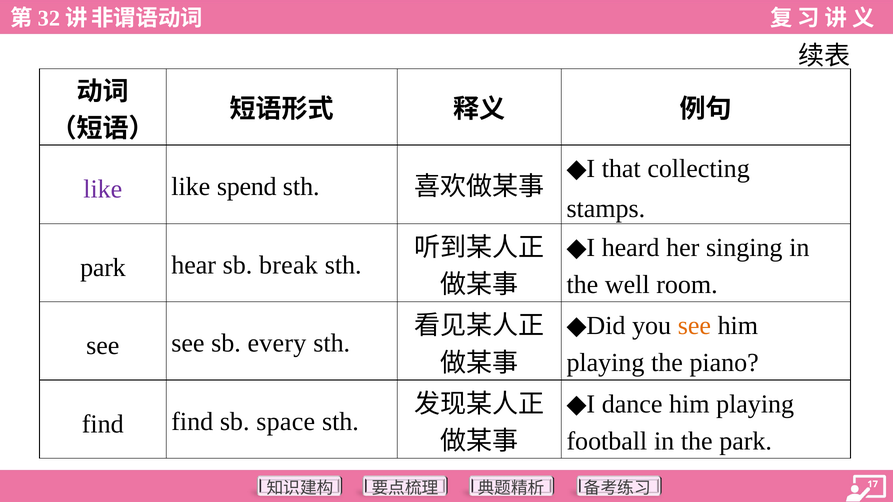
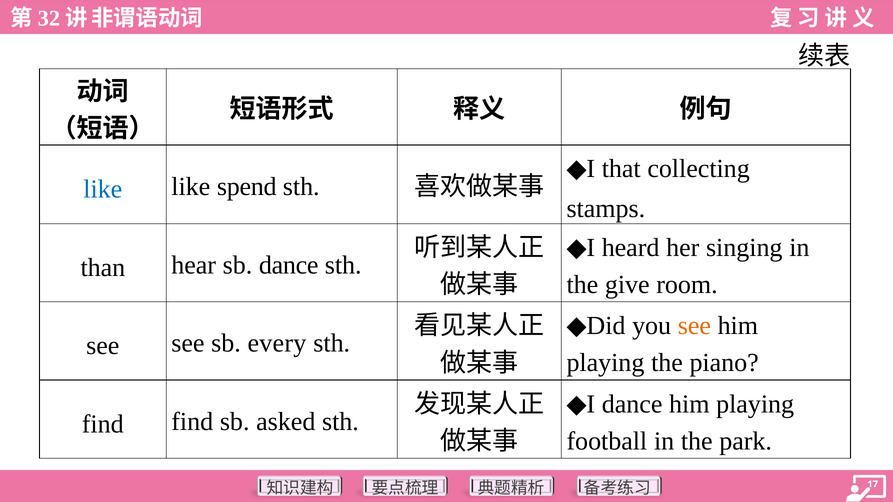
like at (103, 189) colour: purple -> blue
park at (103, 268): park -> than
sb break: break -> dance
well: well -> give
space: space -> asked
